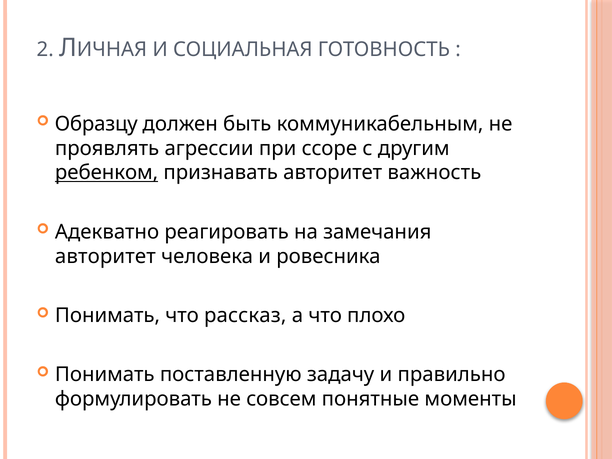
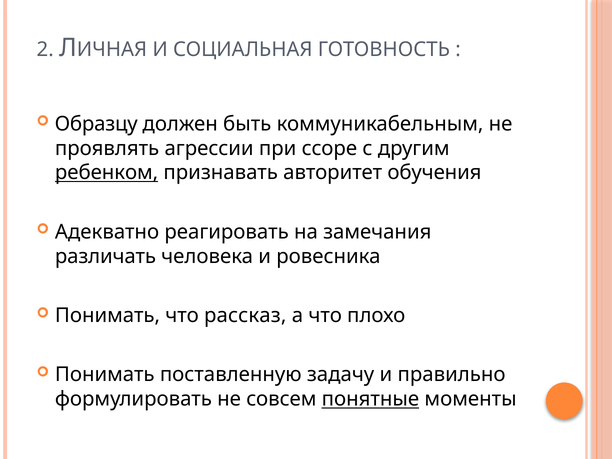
важность: важность -> обучения
авторитет at (105, 256): авторитет -> различать
понятные underline: none -> present
